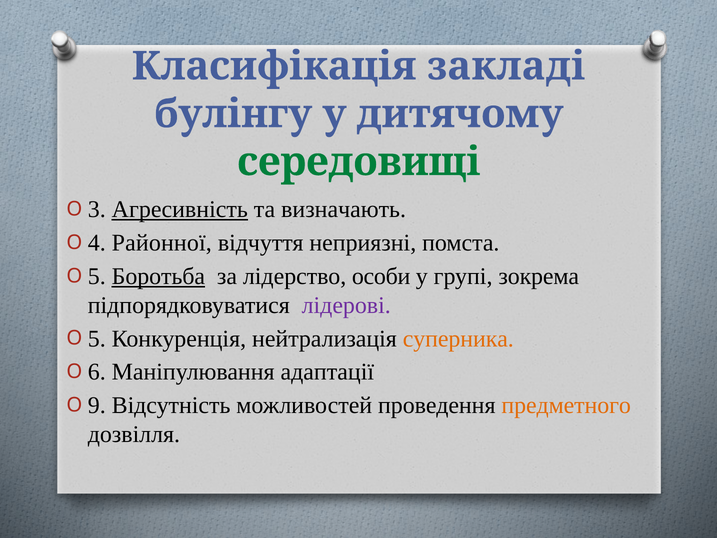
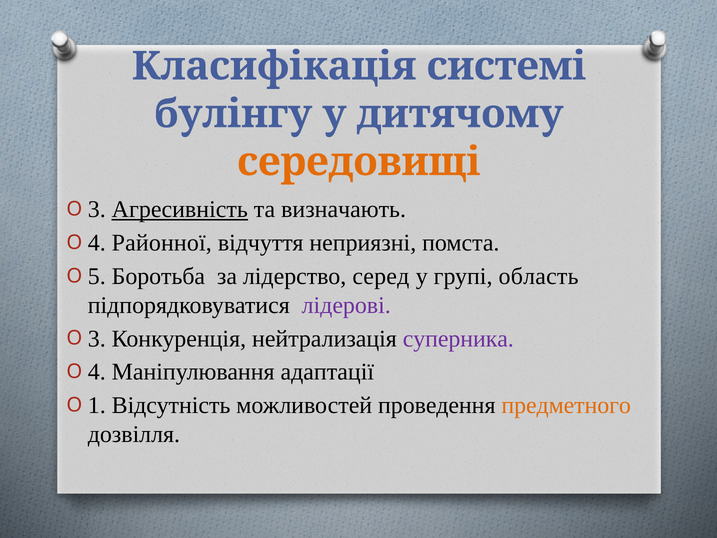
закладі: закладі -> системі
середовищі colour: green -> orange
Боротьба underline: present -> none
особи: особи -> серед
зокрема: зокрема -> область
5 at (97, 338): 5 -> 3
суперника colour: orange -> purple
6 at (97, 372): 6 -> 4
9: 9 -> 1
